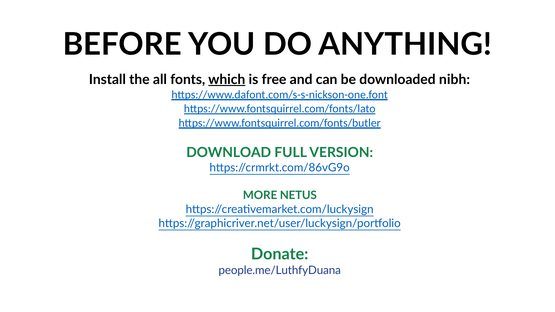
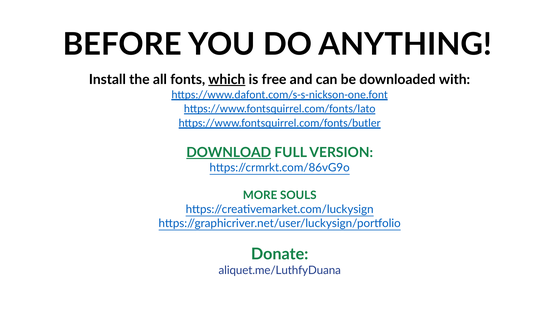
nibh: nibh -> with
DOWNLOAD underline: none -> present
NETUS: NETUS -> SOULS
people.me/LuthfyDuana: people.me/LuthfyDuana -> aliquet.me/LuthfyDuana
